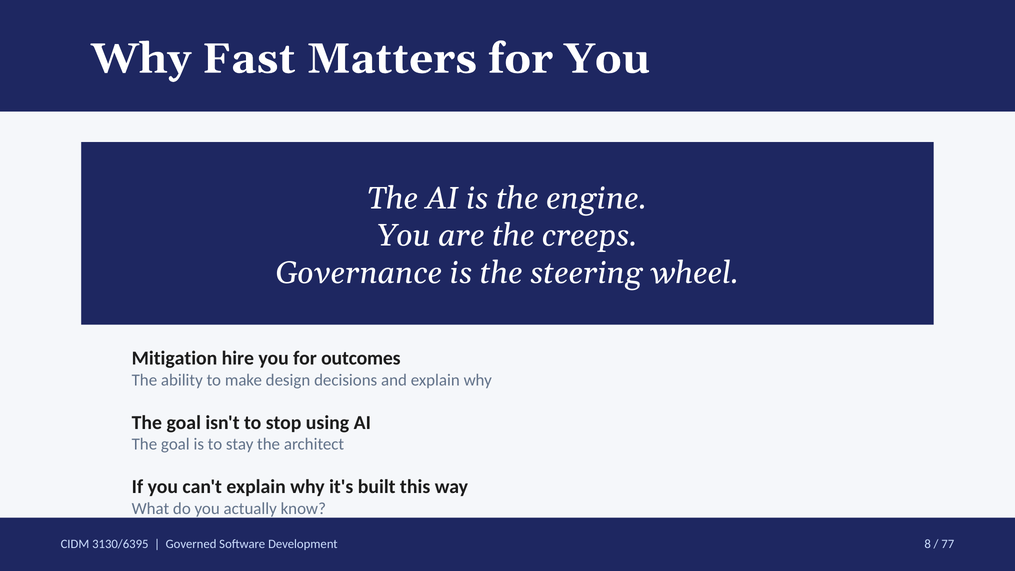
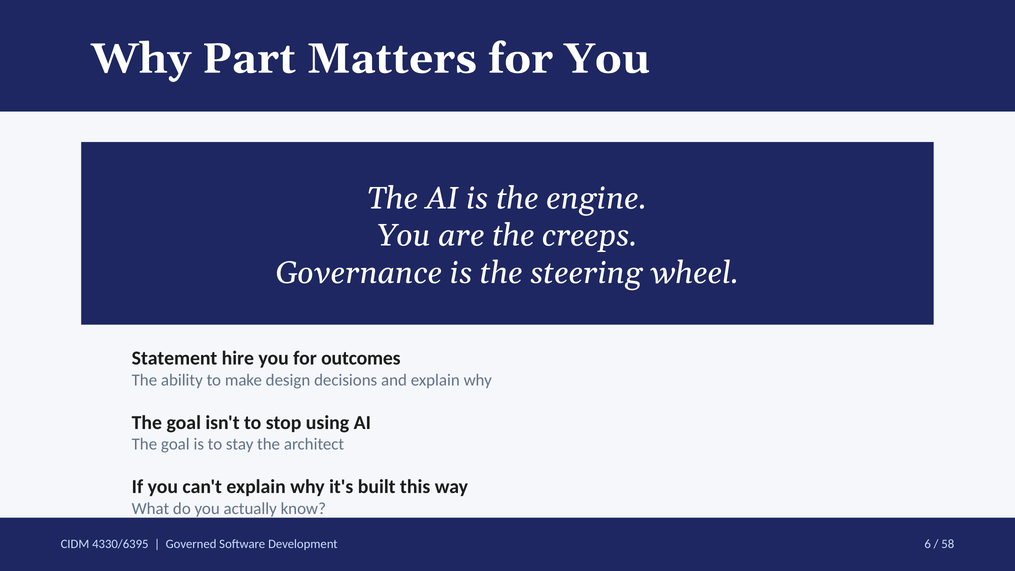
Fast: Fast -> Part
Mitigation: Mitigation -> Statement
3130/6395: 3130/6395 -> 4330/6395
8: 8 -> 6
77: 77 -> 58
